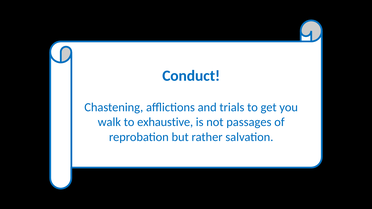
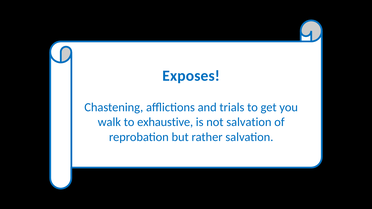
Conduct: Conduct -> Exposes
not passages: passages -> salvation
